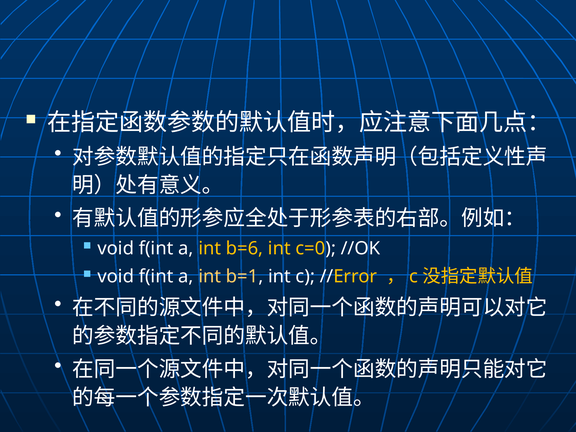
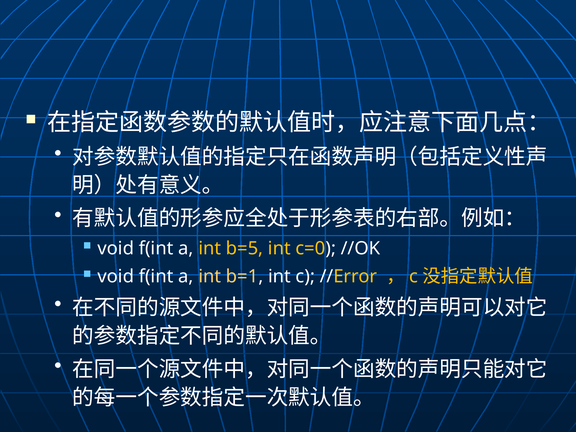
b=6: b=6 -> b=5
